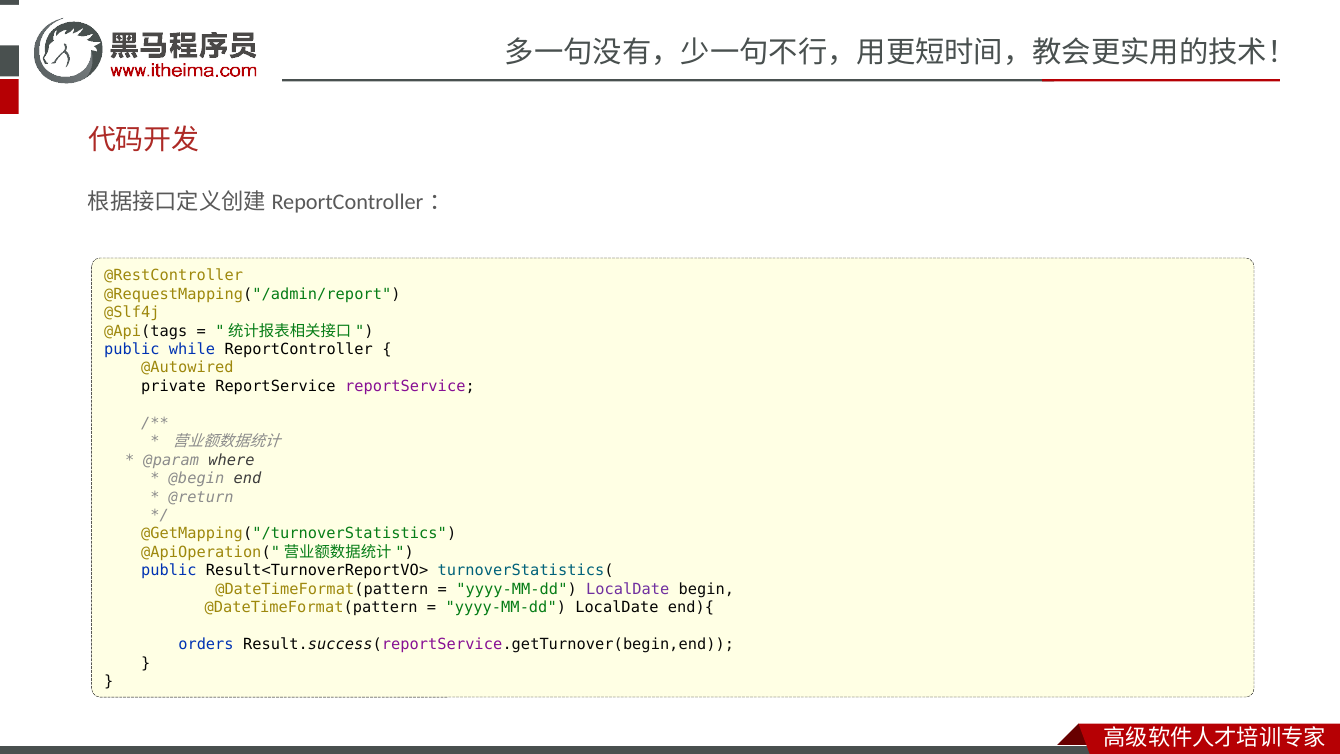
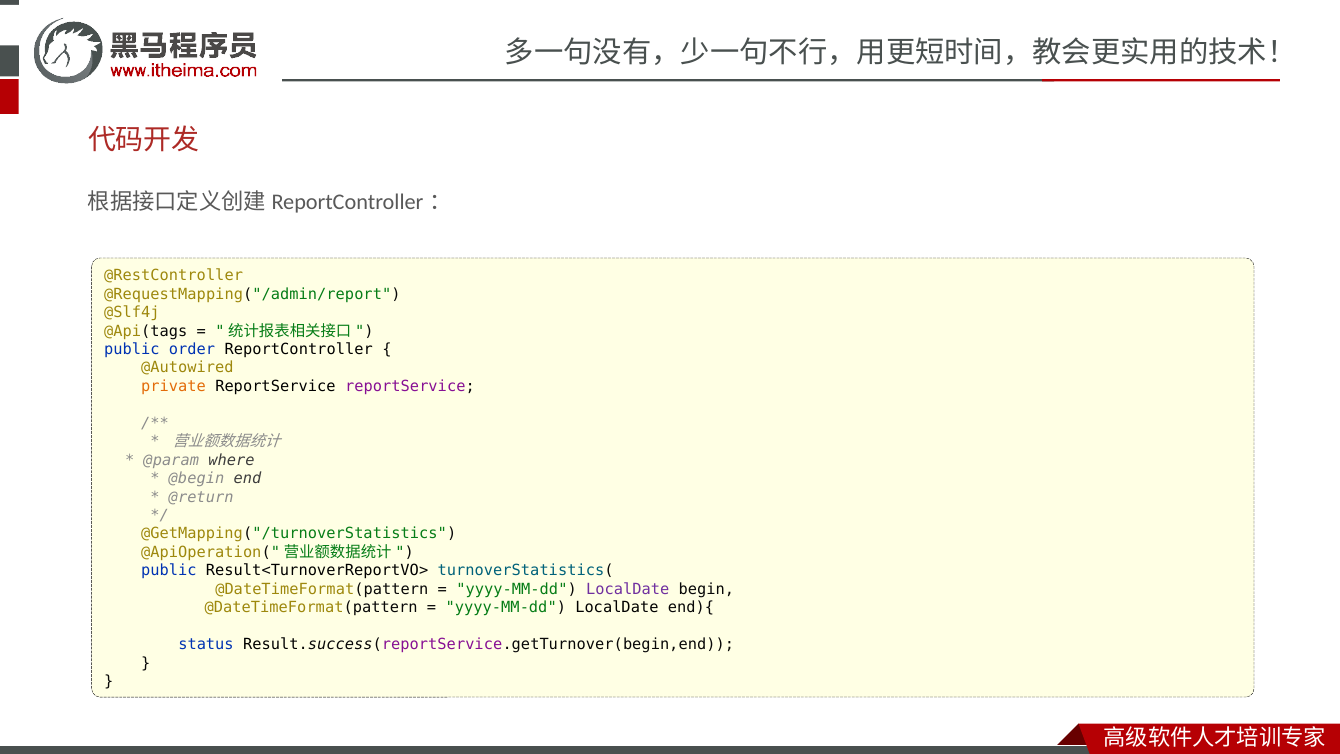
while: while -> order
private colour: black -> orange
orders: orders -> status
